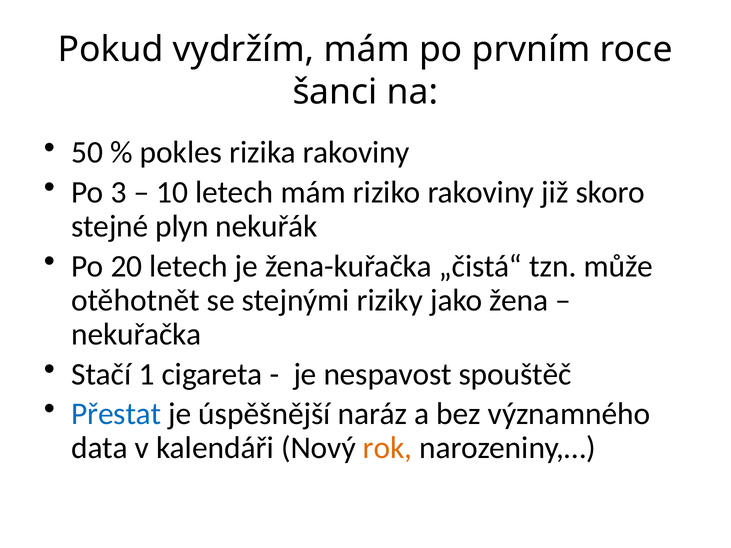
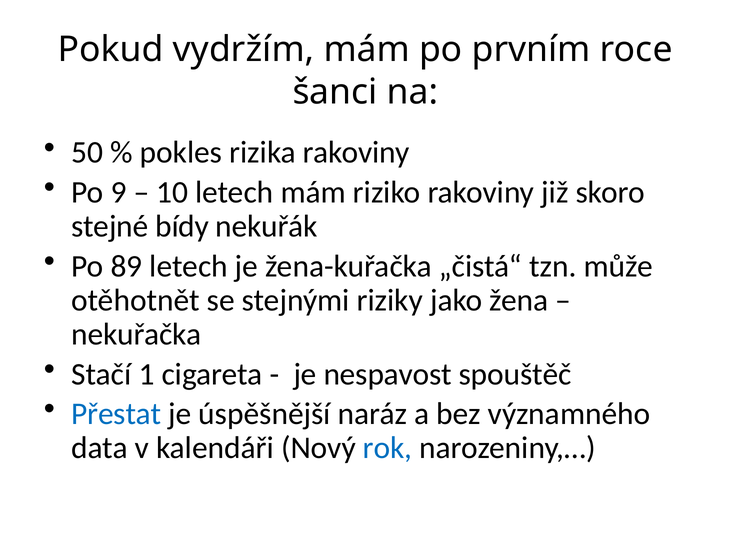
3: 3 -> 9
plyn: plyn -> bídy
20: 20 -> 89
rok colour: orange -> blue
